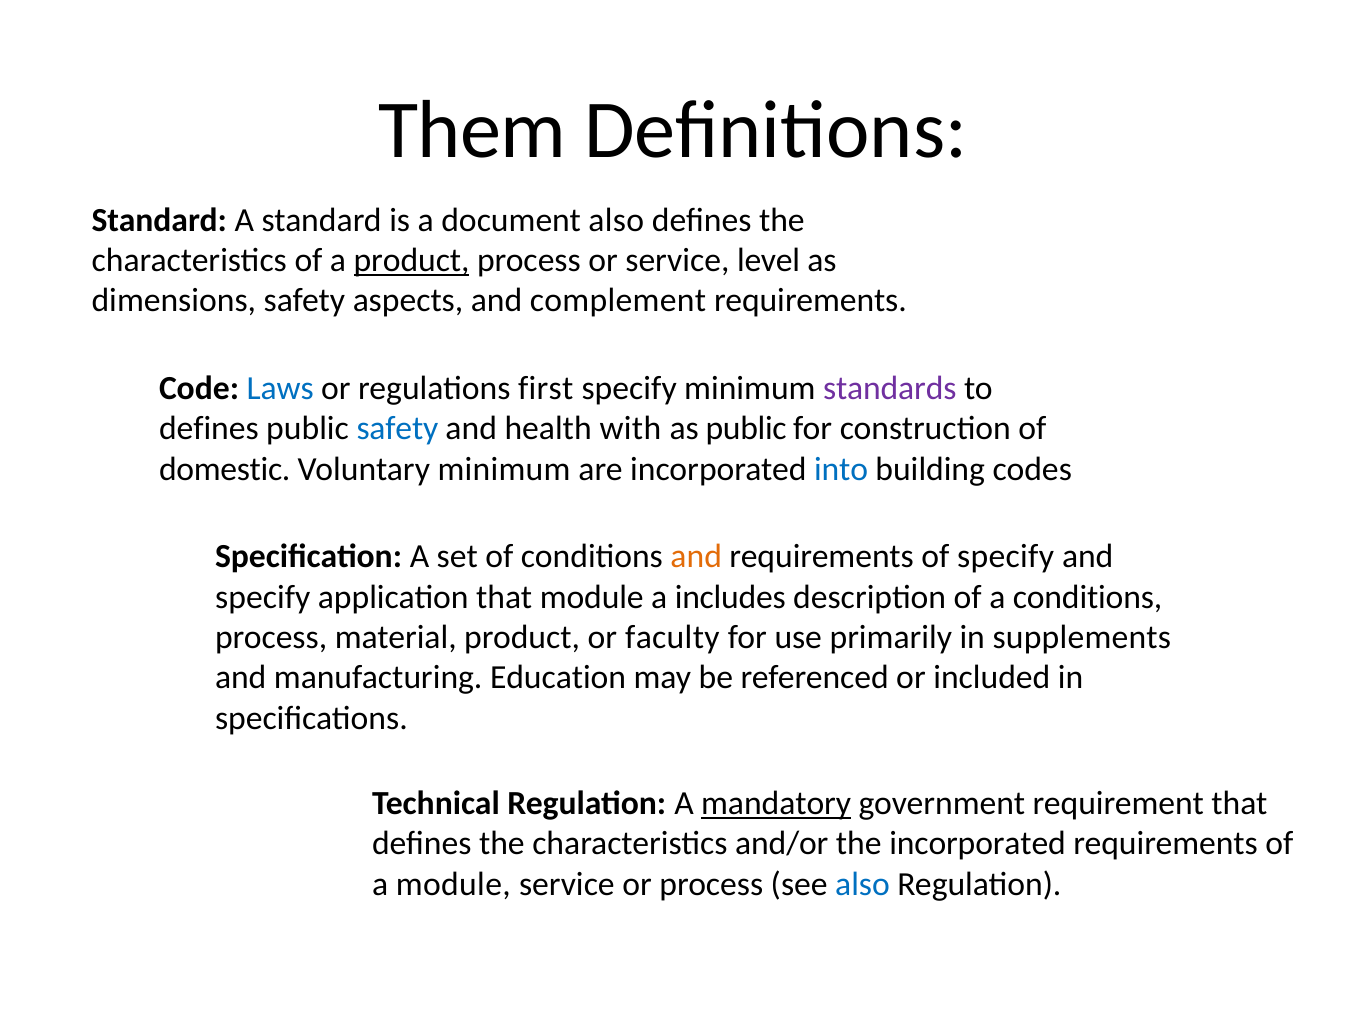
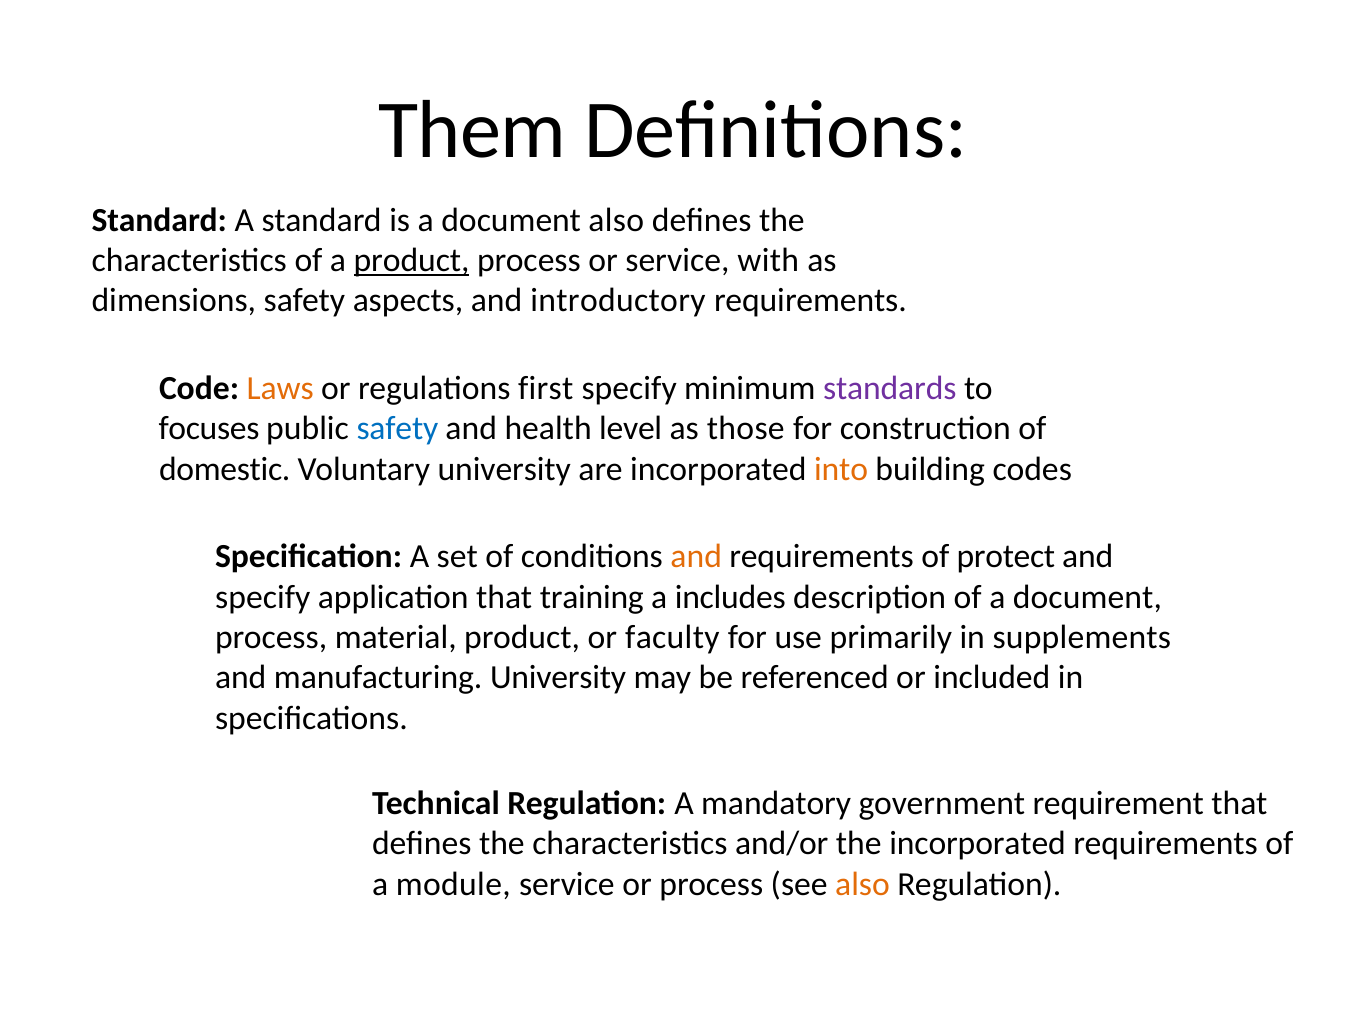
level: level -> with
complement: complement -> introductory
Laws colour: blue -> orange
defines at (209, 428): defines -> focuses
with: with -> level
as public: public -> those
Voluntary minimum: minimum -> university
into colour: blue -> orange
of specify: specify -> protect
that module: module -> training
of a conditions: conditions -> document
manufacturing Education: Education -> University
mandatory underline: present -> none
also at (862, 884) colour: blue -> orange
